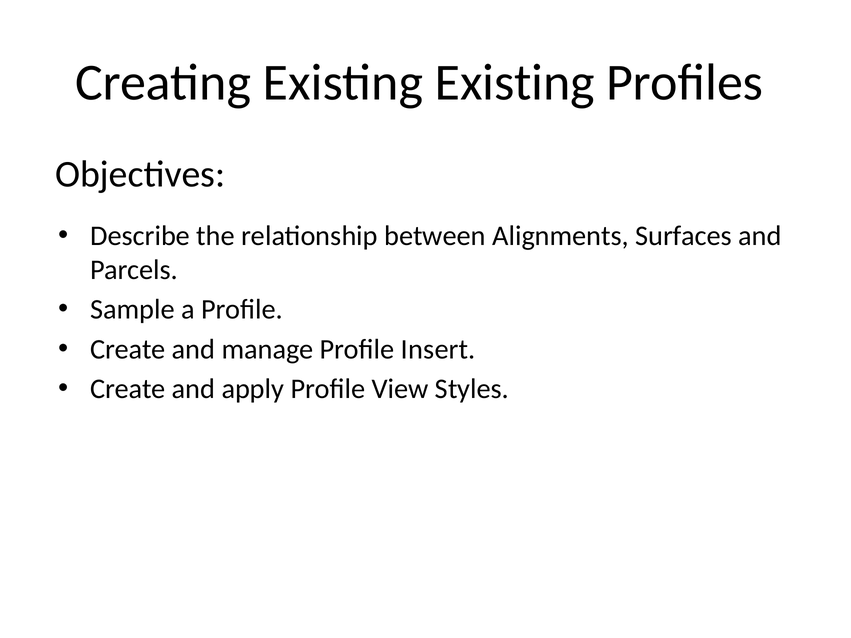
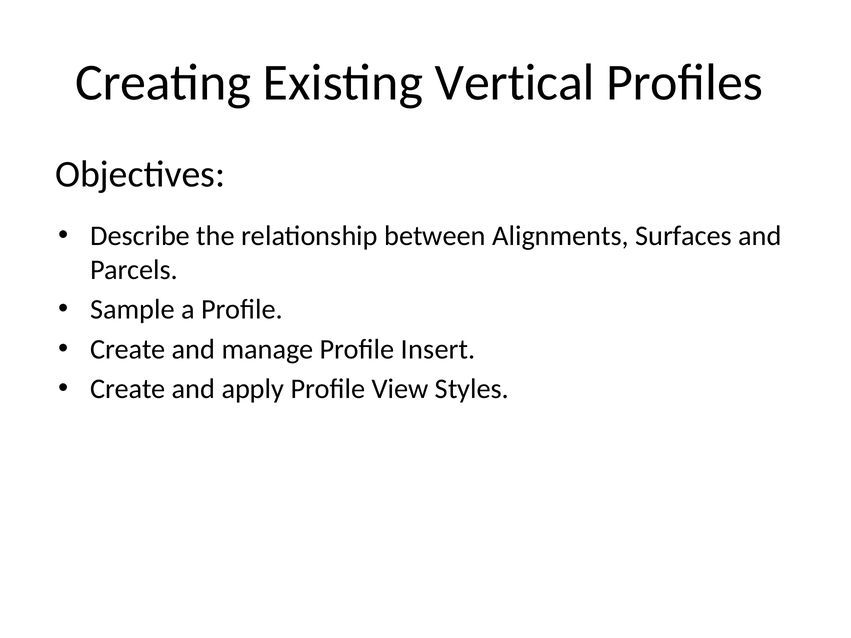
Existing Existing: Existing -> Vertical
